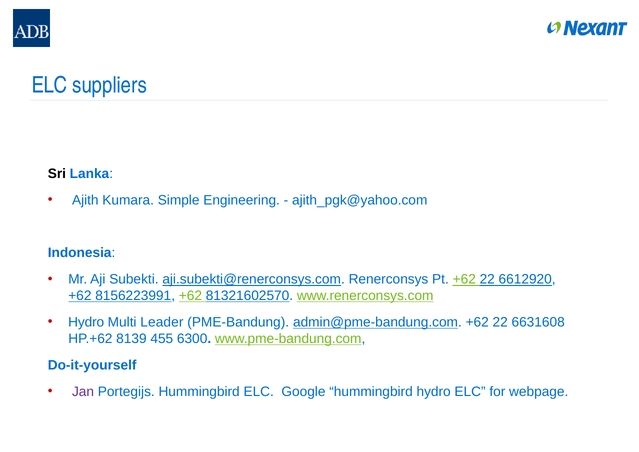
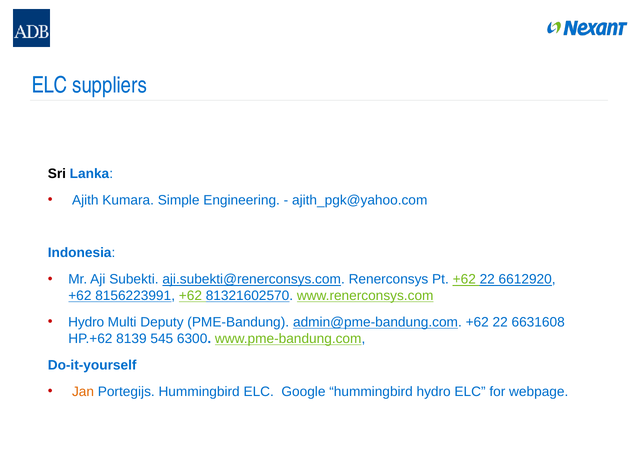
Leader: Leader -> Deputy
455: 455 -> 545
Jan colour: purple -> orange
